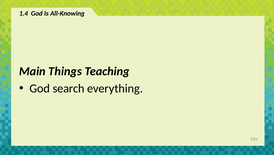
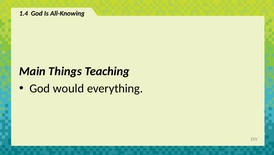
search: search -> would
